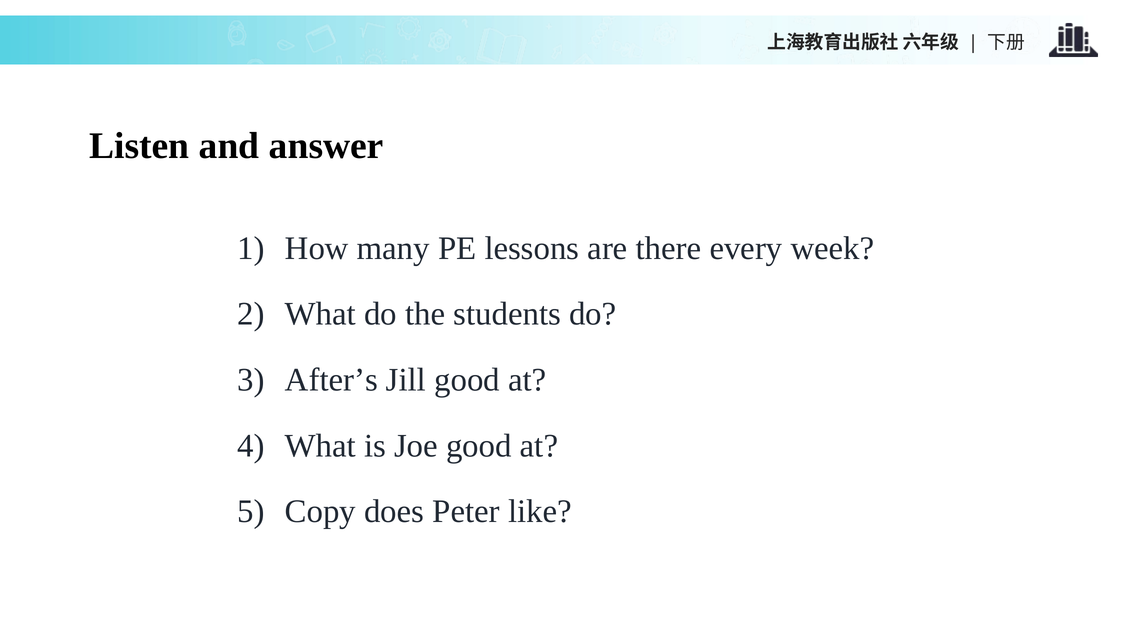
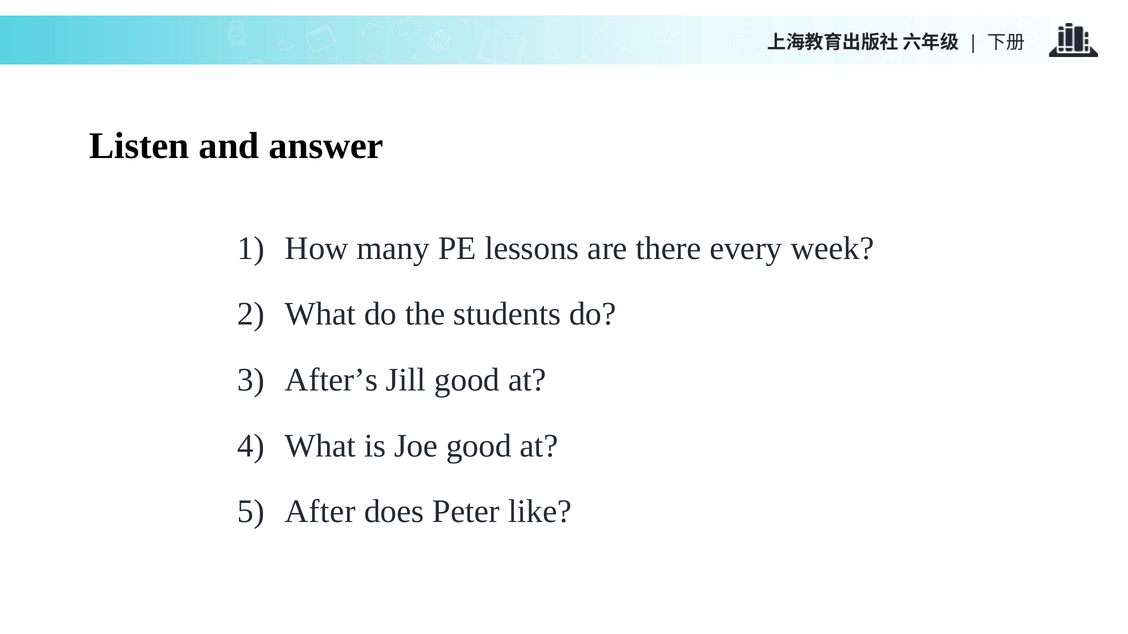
Copy: Copy -> After
